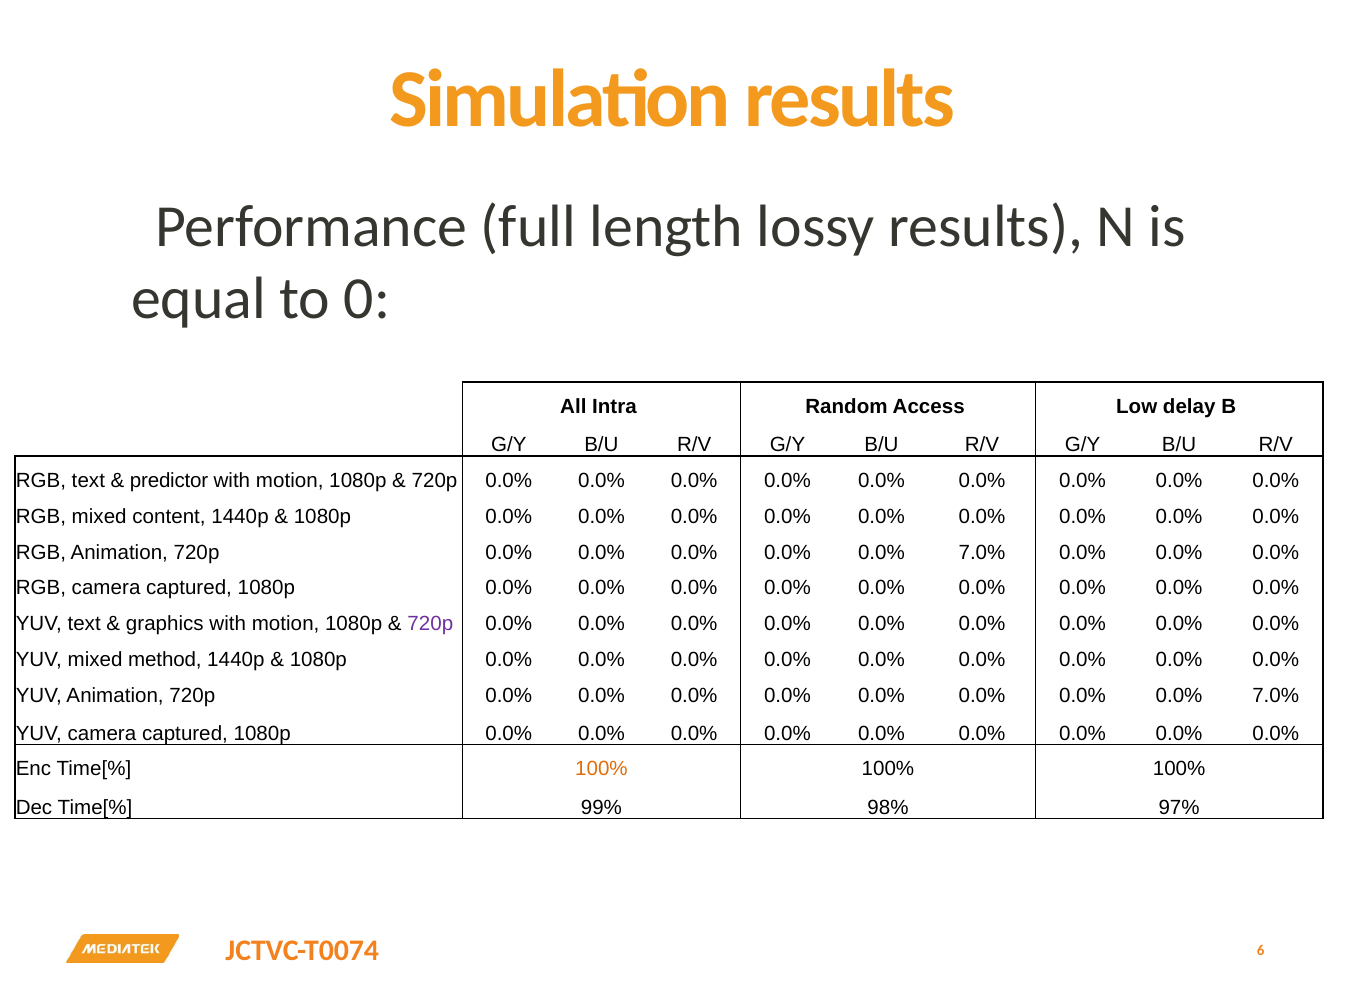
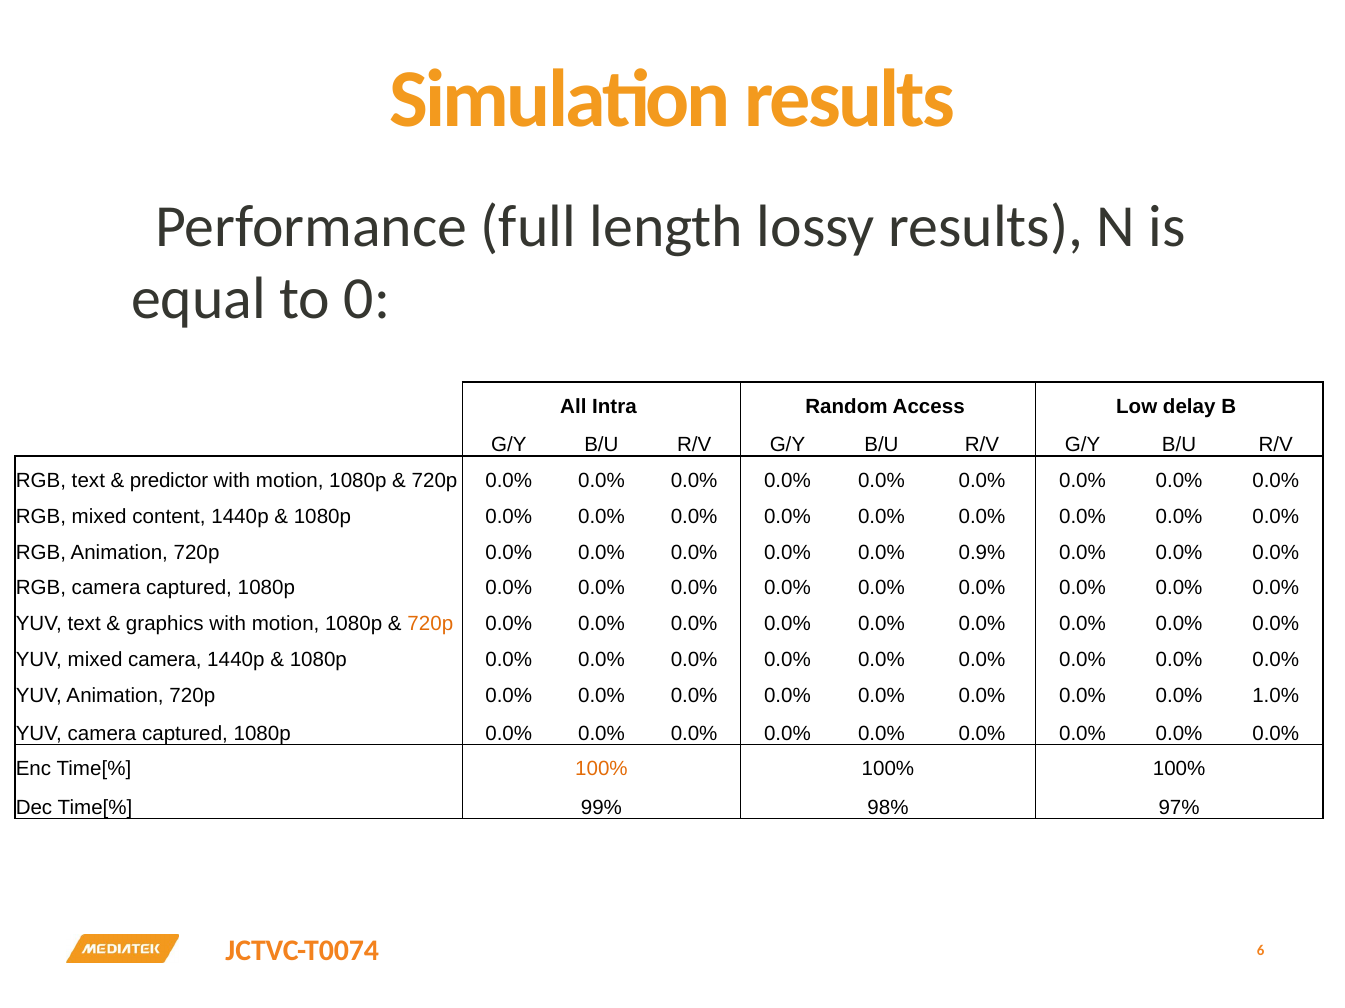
7.0% at (982, 553): 7.0% -> 0.9%
720p at (430, 624) colour: purple -> orange
mixed method: method -> camera
7.0% at (1276, 696): 7.0% -> 1.0%
